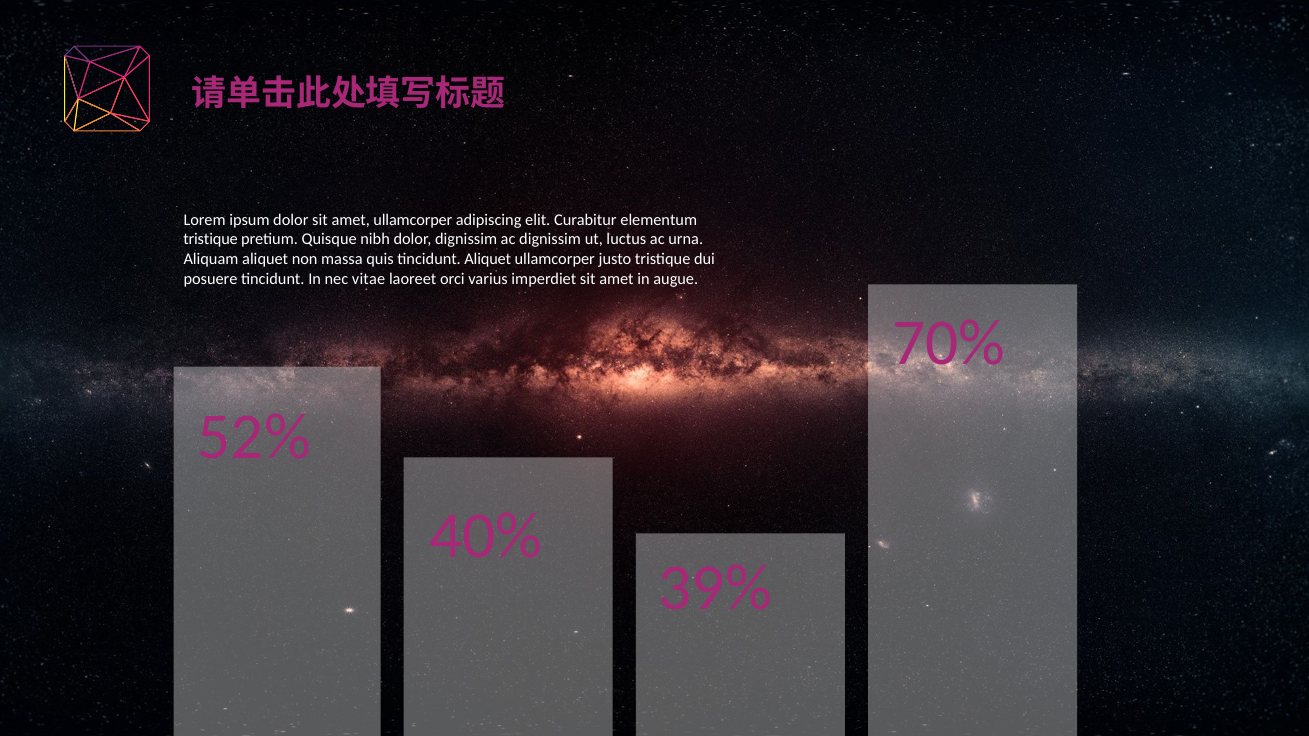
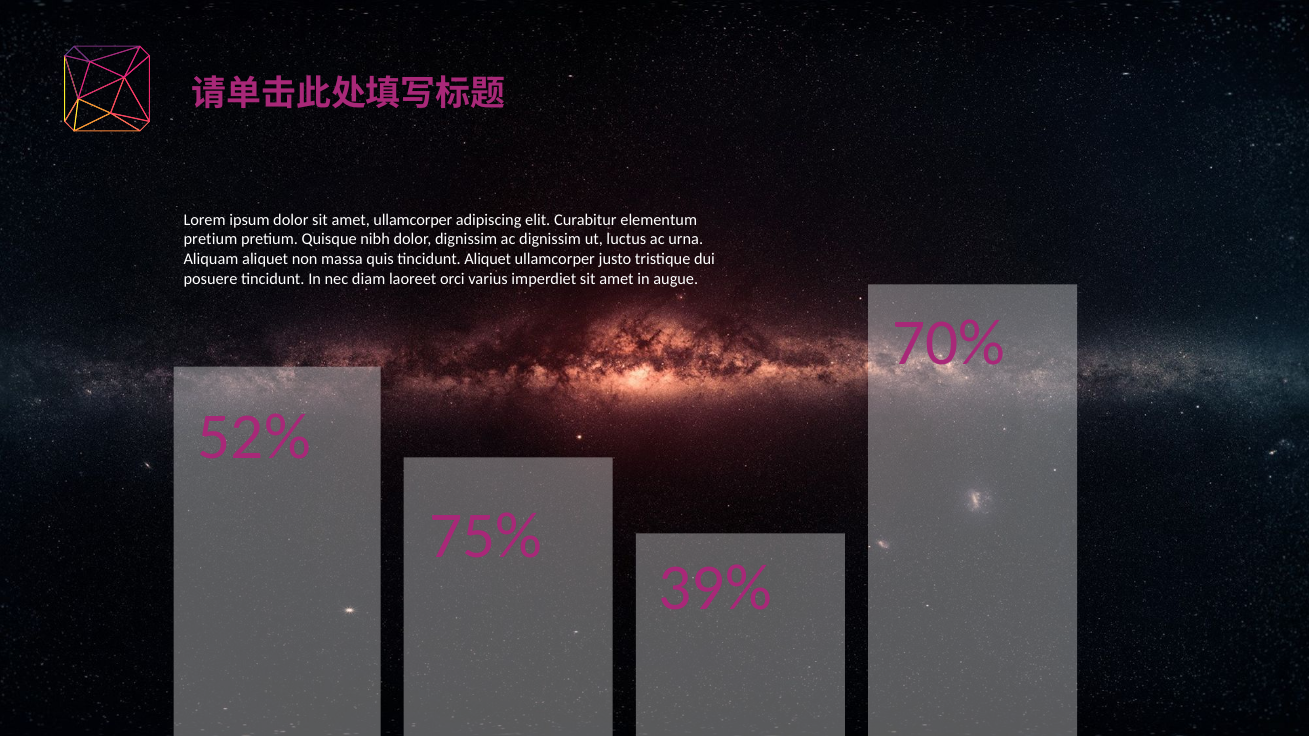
tristique at (211, 239): tristique -> pretium
vitae: vitae -> diam
40%: 40% -> 75%
